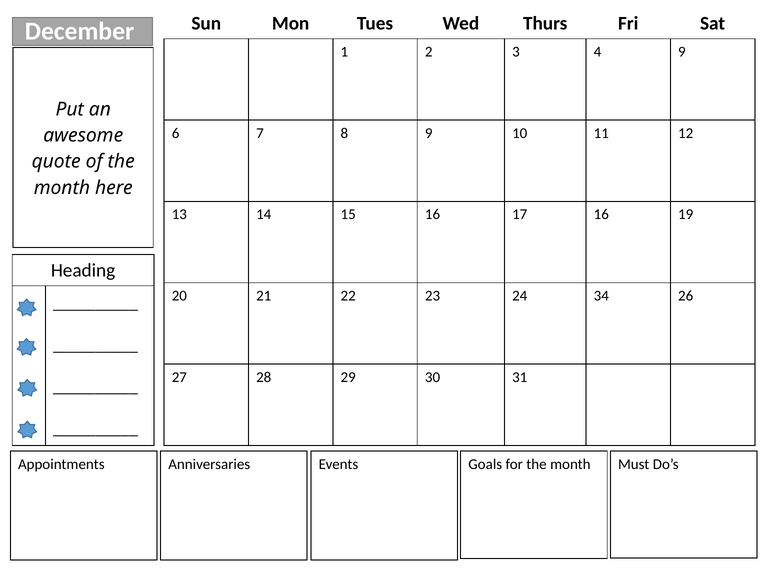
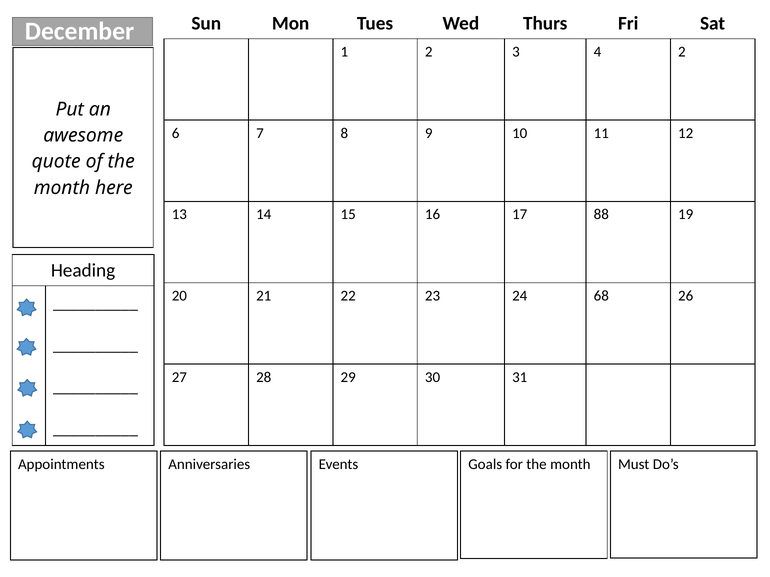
4 9: 9 -> 2
17 16: 16 -> 88
34: 34 -> 68
